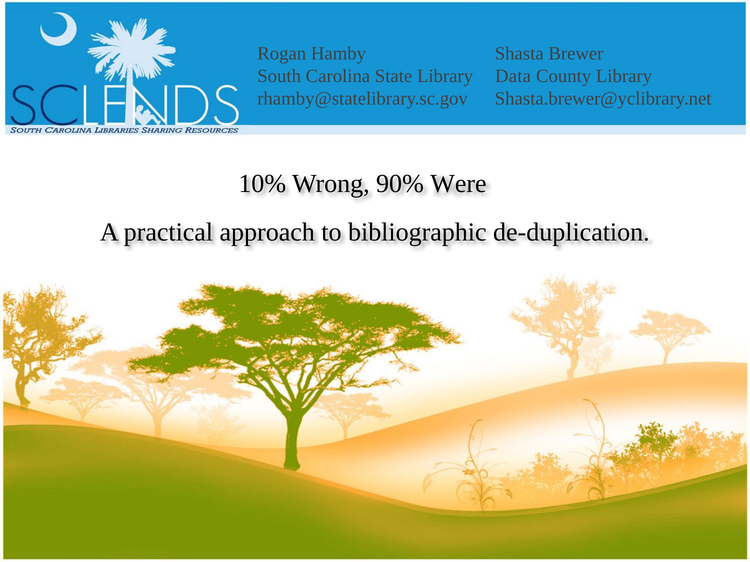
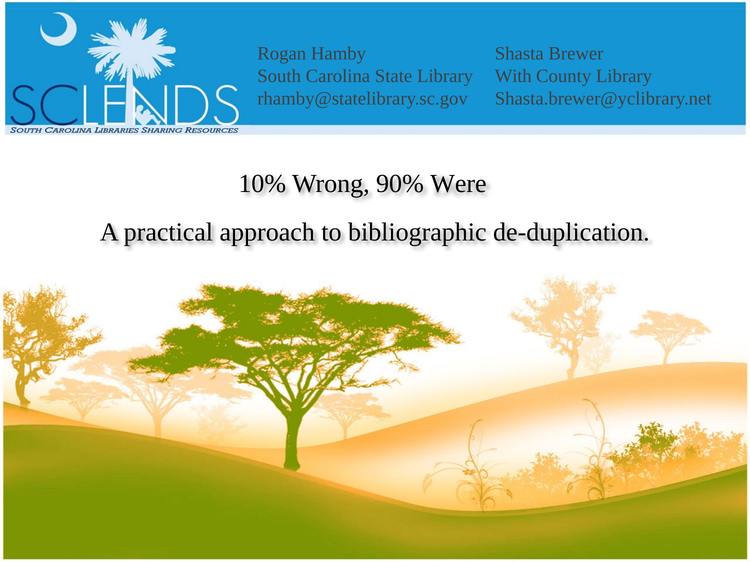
Data: Data -> With
